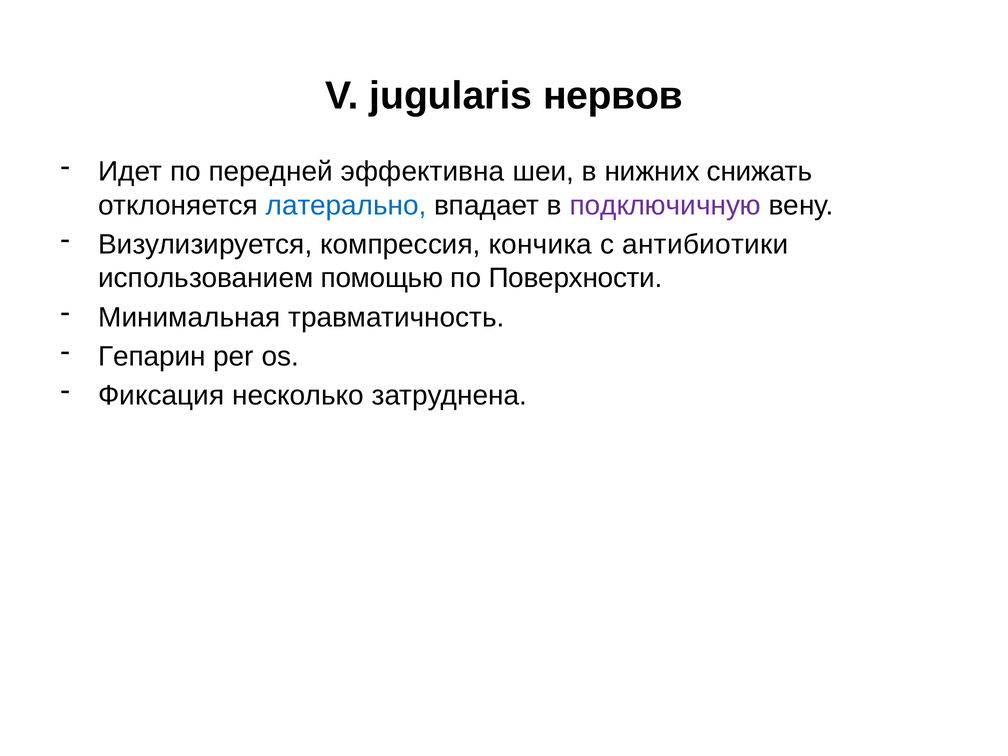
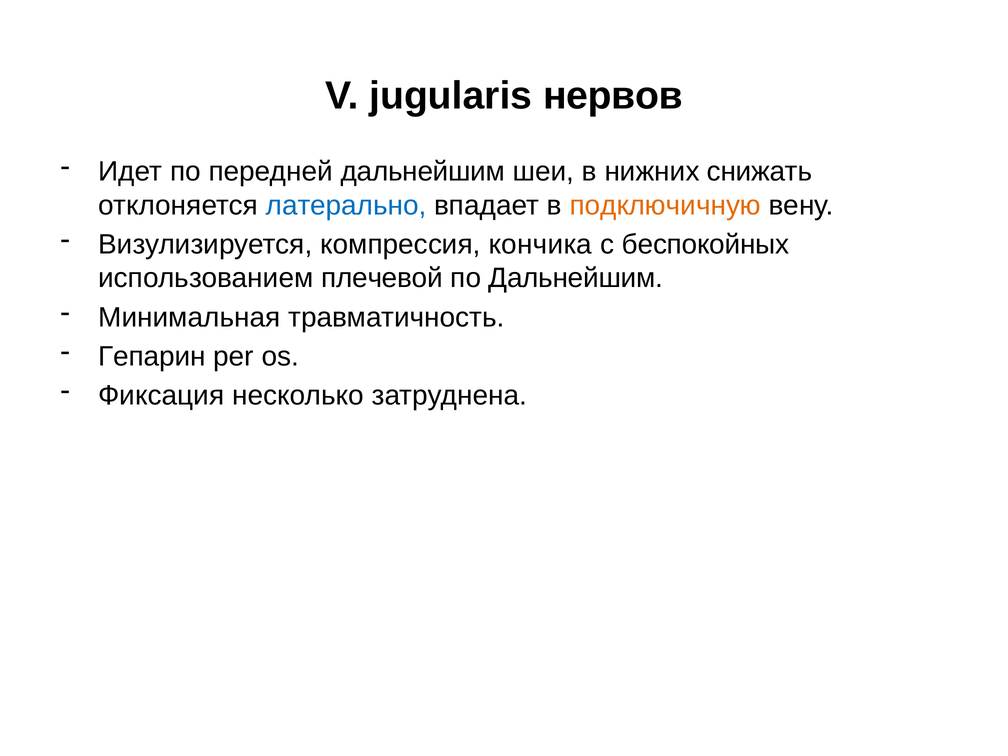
передней эффективна: эффективна -> дальнейшим
подключичную colour: purple -> orange
антибиотики: антибиотики -> беспокойных
помощью: помощью -> плечевой
по Поверхности: Поверхности -> Дальнейшим
